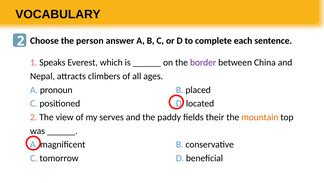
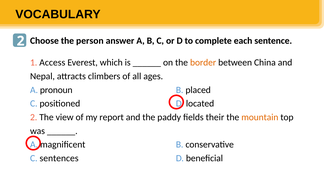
Speaks: Speaks -> Access
border colour: purple -> orange
serves: serves -> report
tomorrow: tomorrow -> sentences
